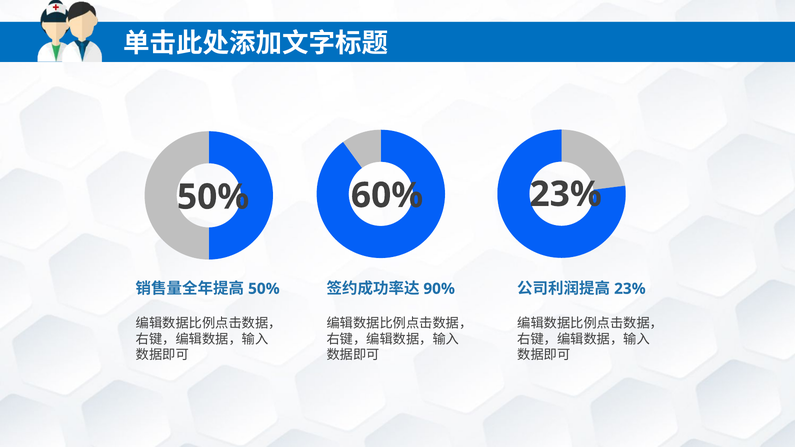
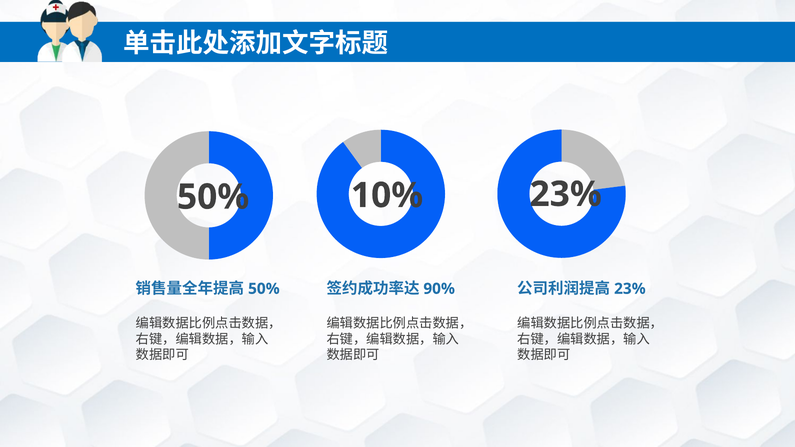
60%: 60% -> 10%
